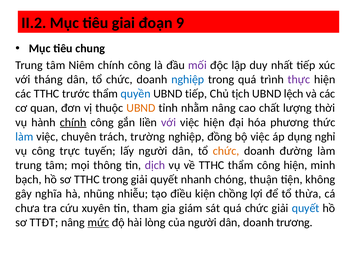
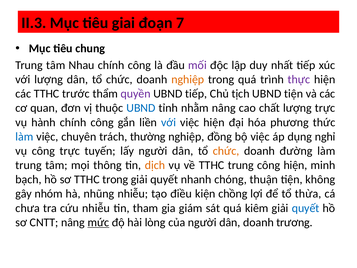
II.2: II.2 -> II.3
9: 9 -> 7
Niêm: Niêm -> Nhau
với tháng: tháng -> lượng
nghiệp at (188, 79) colour: blue -> orange
quyền colour: blue -> purple
UBND lệch: lệch -> tiện
UBND at (141, 108) colour: orange -> blue
lượng thời: thời -> trực
chính at (73, 122) underline: present -> none
với at (169, 122) colour: purple -> blue
trường: trường -> thường
dịch colour: purple -> orange
TTHC thẩm: thẩm -> trung
nghĩa: nghĩa -> nhóm
cứu xuyên: xuyên -> nhiễu
quá chức: chức -> kiêm
TTĐT: TTĐT -> CNTT
